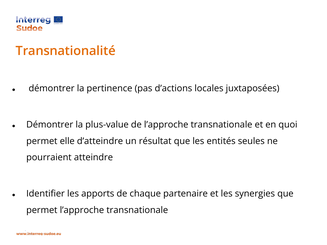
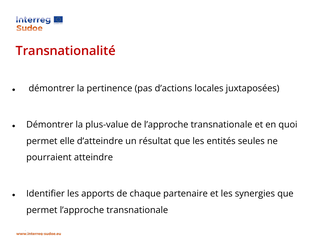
Transnationalité colour: orange -> red
